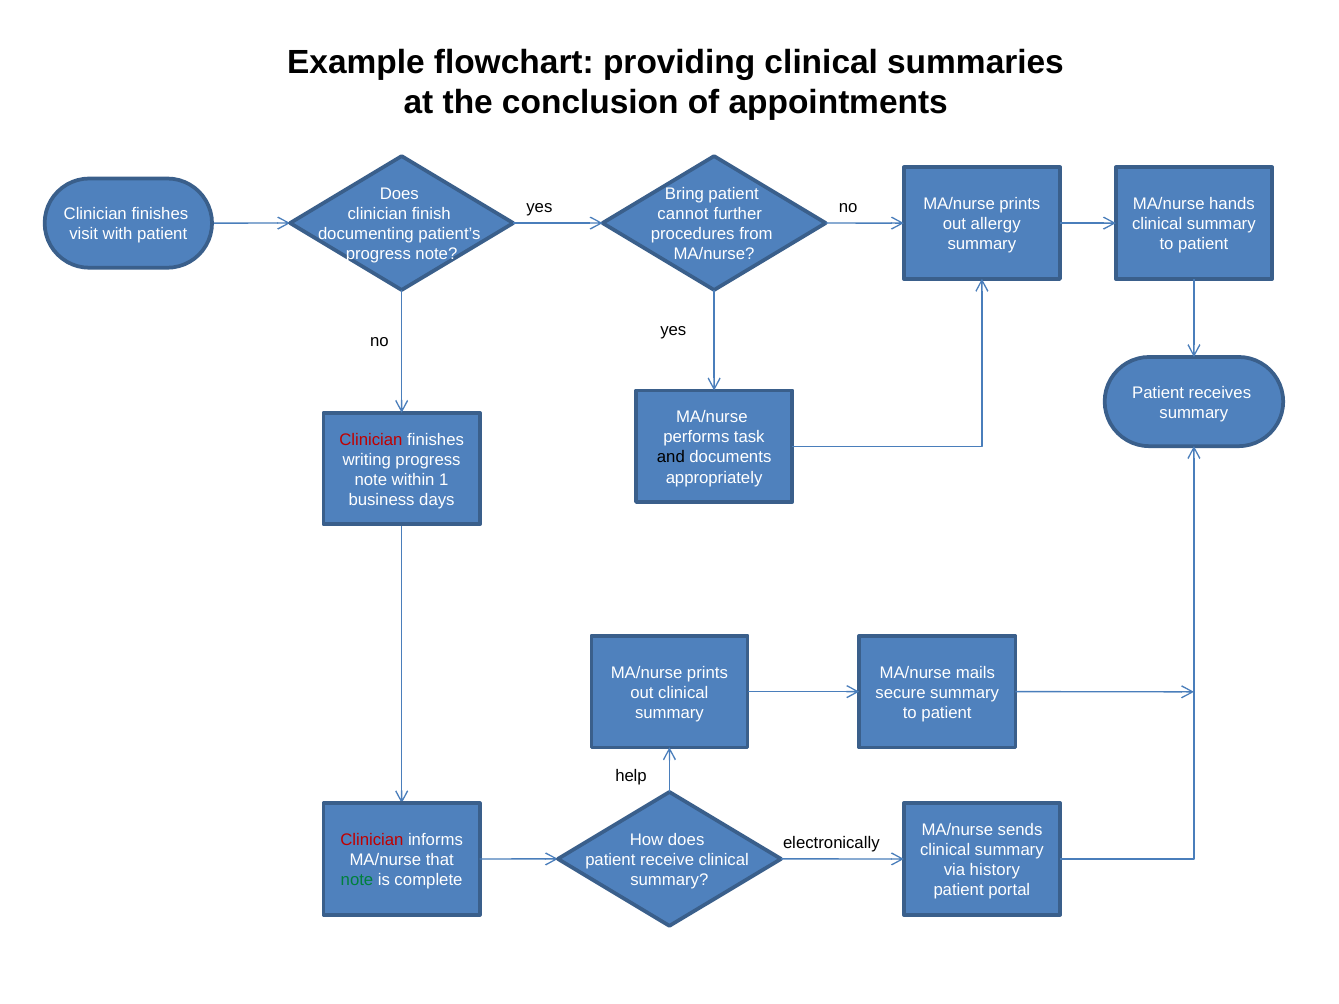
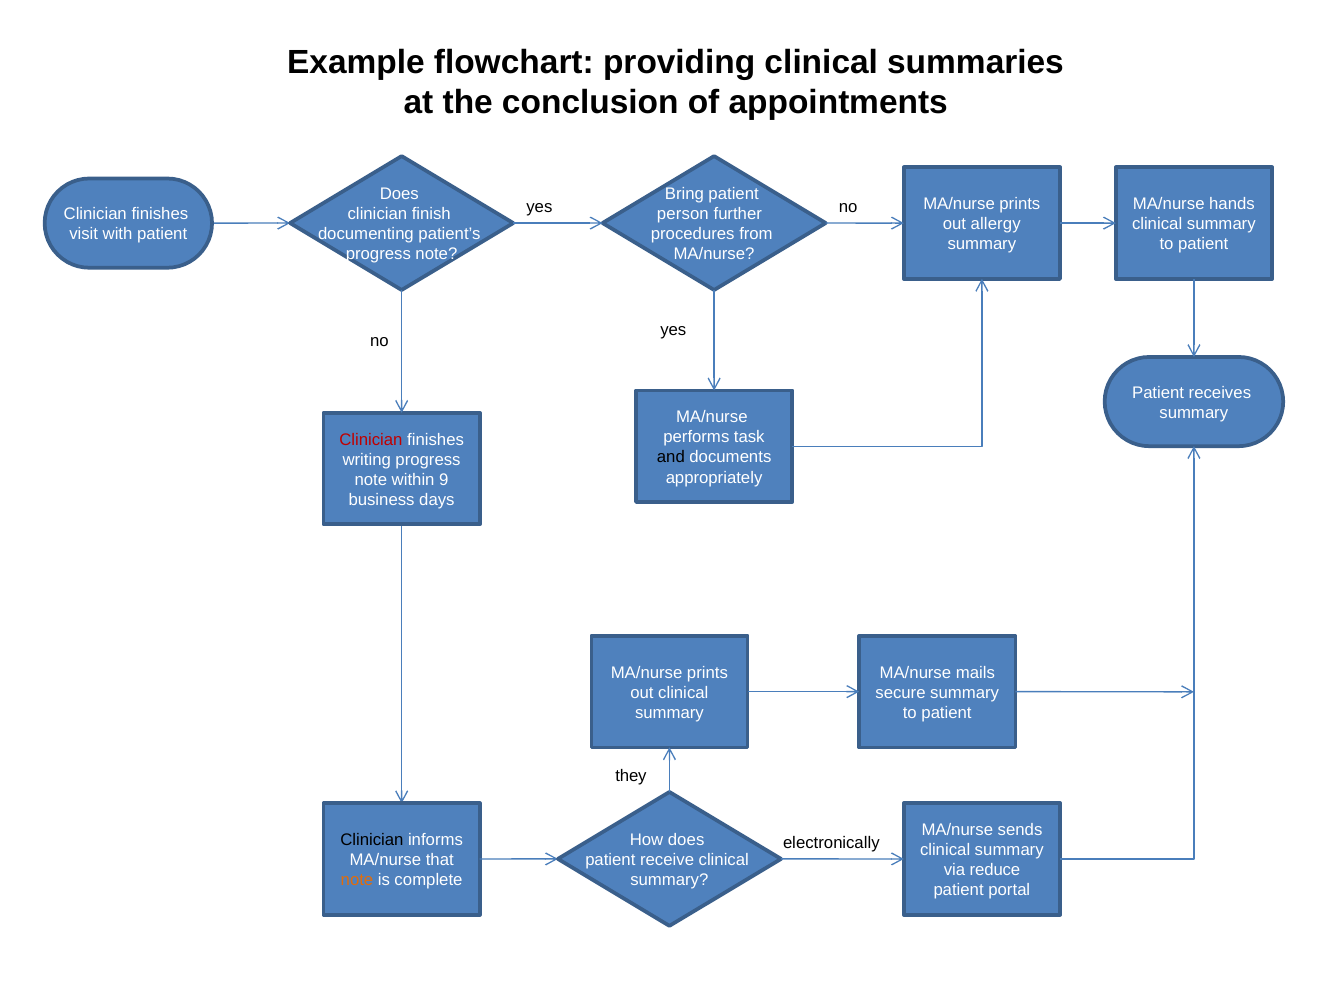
cannot: cannot -> person
1: 1 -> 9
help: help -> they
Clinician at (372, 840) colour: red -> black
history: history -> reduce
note at (357, 880) colour: green -> orange
